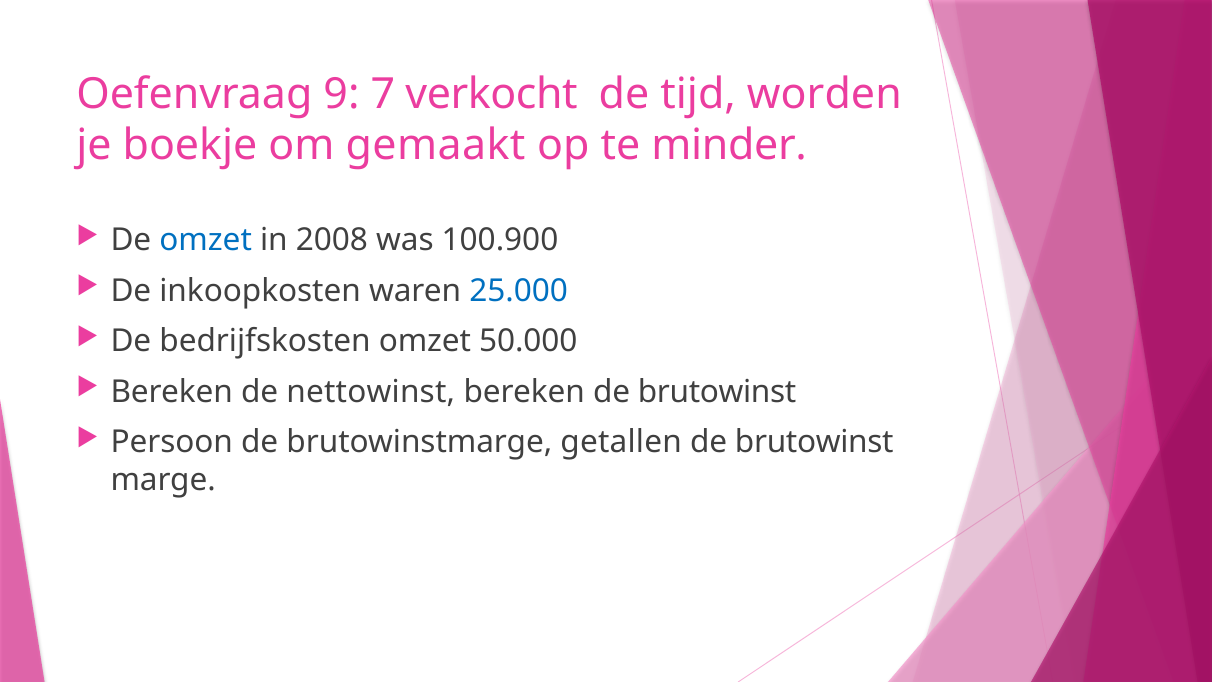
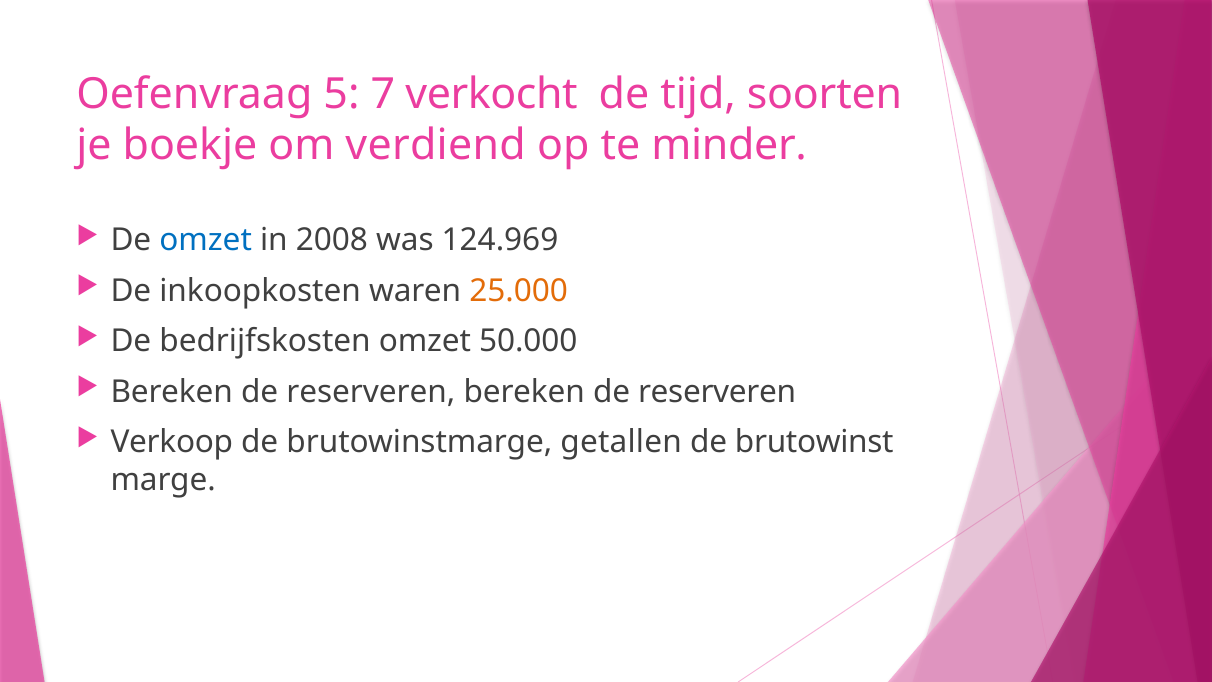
9: 9 -> 5
worden: worden -> soorten
gemaakt: gemaakt -> verdiend
100.900: 100.900 -> 124.969
25.000 colour: blue -> orange
nettowinst at (371, 392): nettowinst -> reserveren
brutowinst at (717, 392): brutowinst -> reserveren
Persoon: Persoon -> Verkoop
